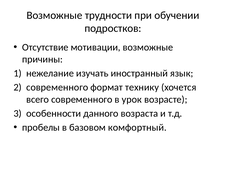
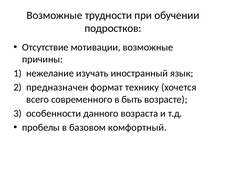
современного at (57, 88): современного -> предназначен
урок: урок -> быть
